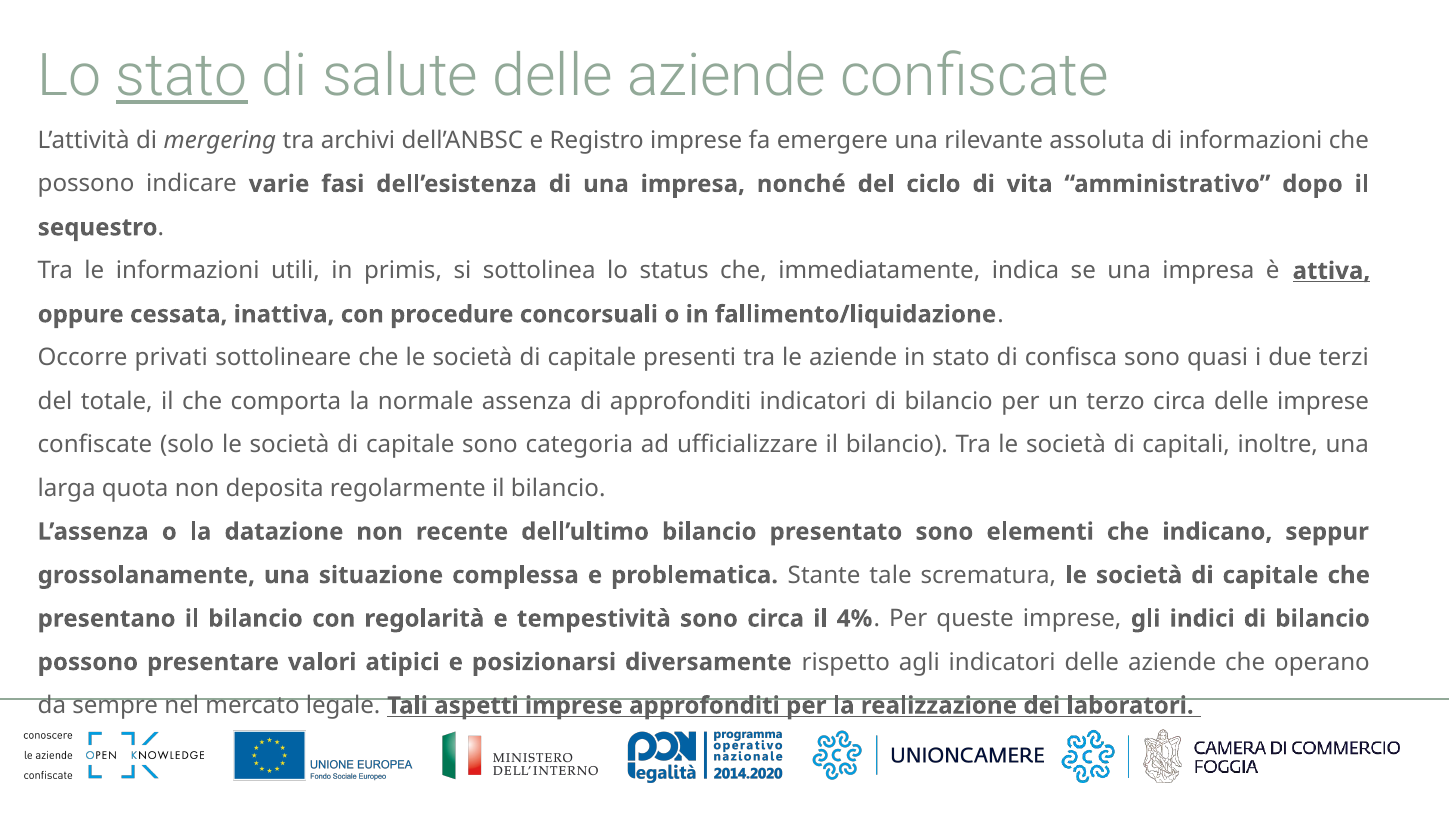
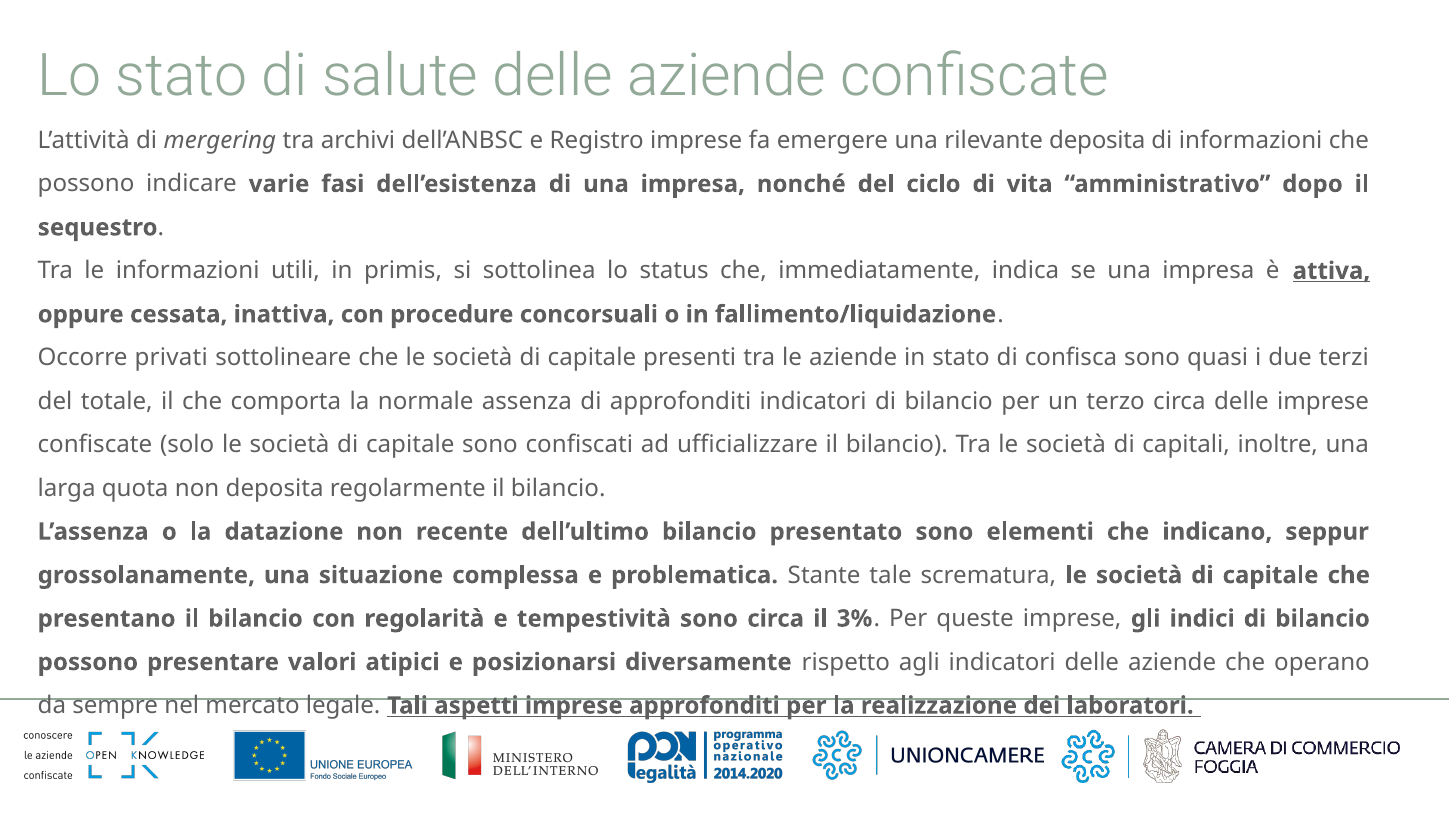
stato at (182, 77) underline: present -> none
rilevante assoluta: assoluta -> deposita
categoria: categoria -> confiscati
4%: 4% -> 3%
